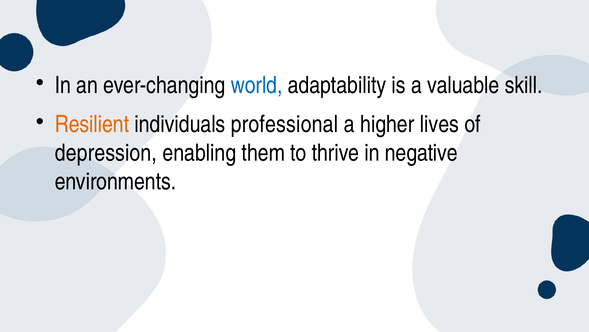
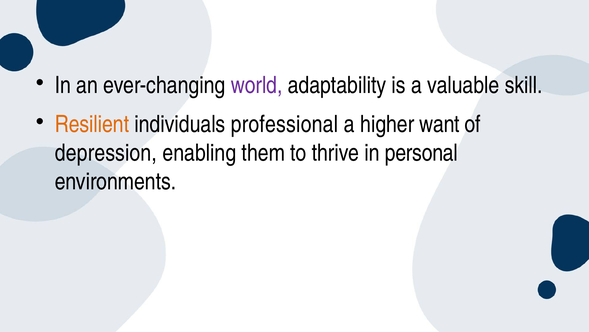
world colour: blue -> purple
lives: lives -> want
negative: negative -> personal
